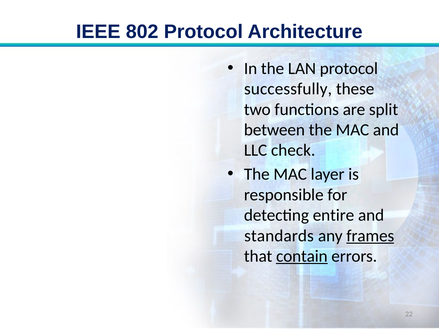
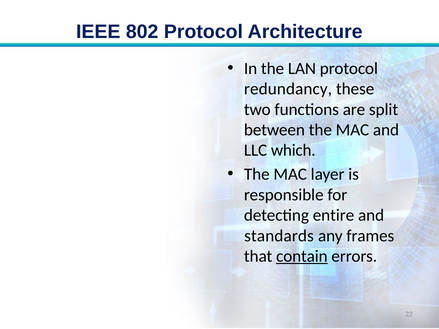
successfully: successfully -> redundancy
check: check -> which
frames underline: present -> none
